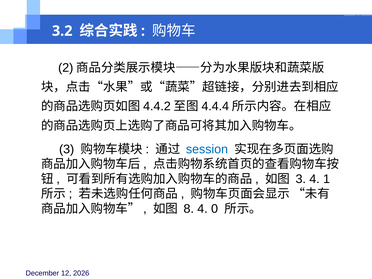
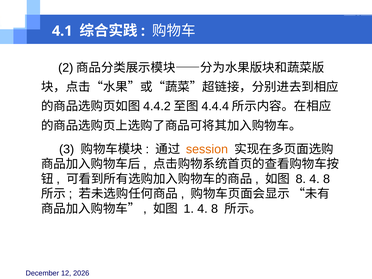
3.2: 3.2 -> 4.1
session colour: blue -> orange
3 at (301, 179): 3 -> 8
1 at (327, 179): 1 -> 8
8: 8 -> 1
0 at (215, 209): 0 -> 8
